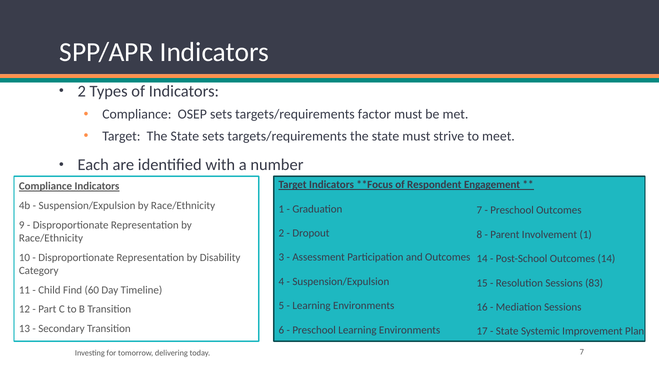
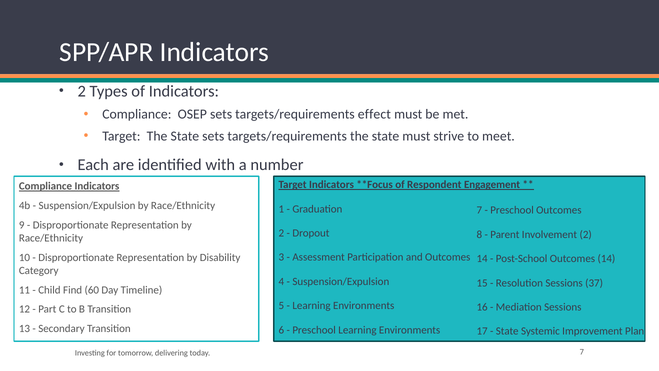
factor: factor -> effect
Involvement 1: 1 -> 2
83: 83 -> 37
